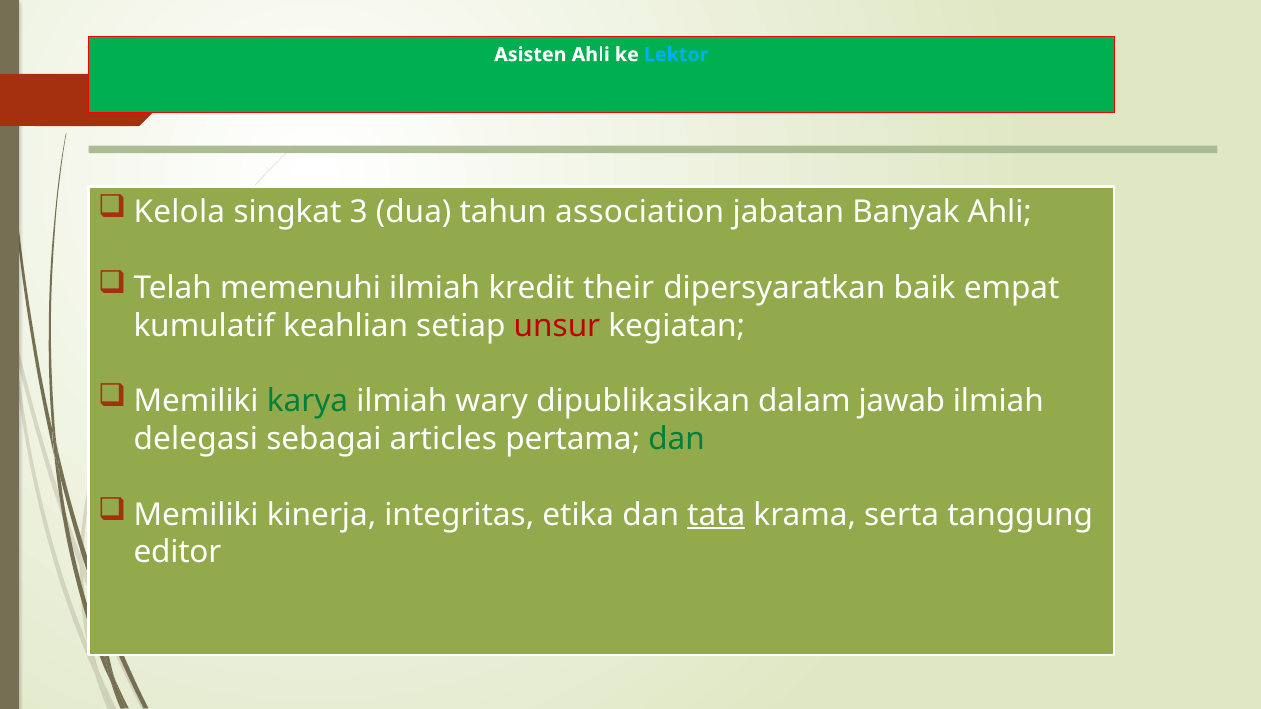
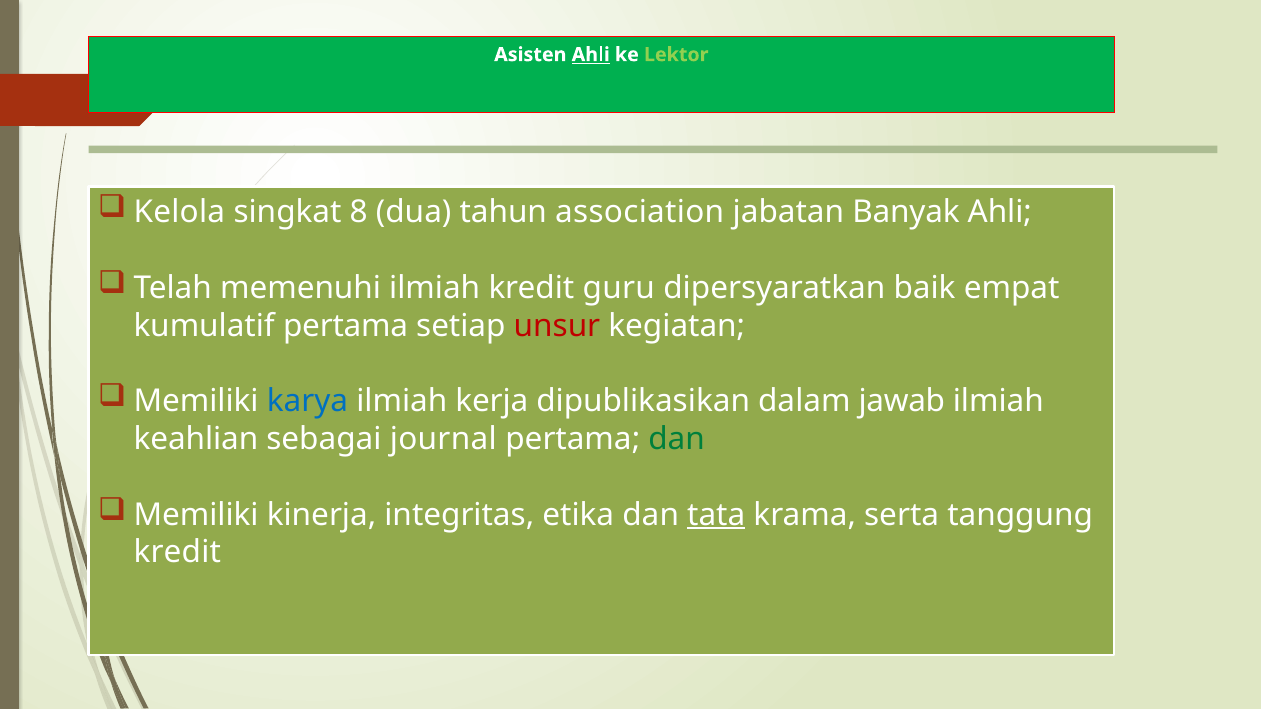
Ahli at (591, 55) underline: none -> present
Lektor colour: light blue -> light green
3: 3 -> 8
their: their -> guru
kumulatif keahlian: keahlian -> pertama
karya colour: green -> blue
wary: wary -> kerja
delegasi: delegasi -> keahlian
articles: articles -> journal
editor at (177, 553): editor -> kredit
